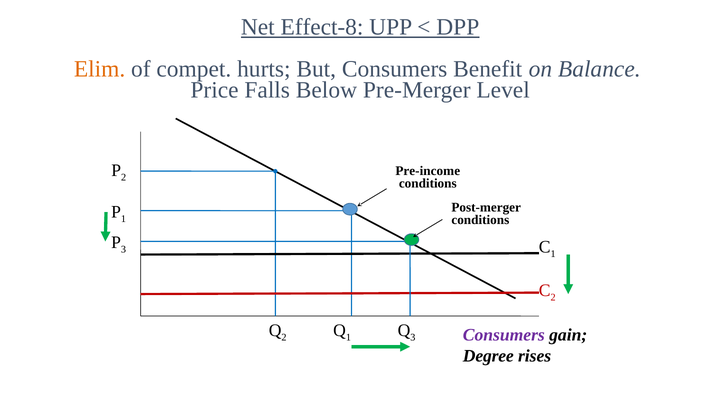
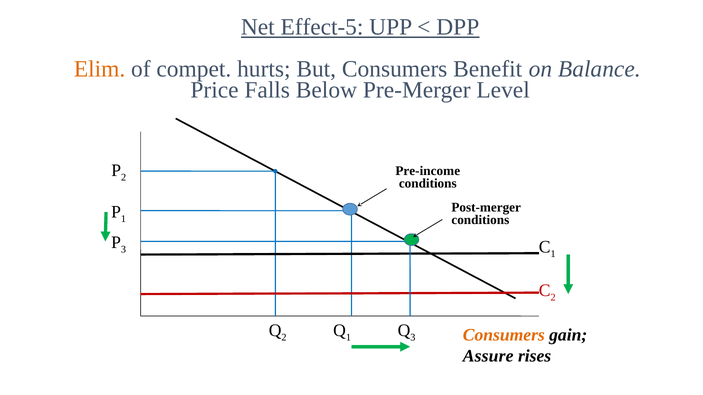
Effect-8: Effect-8 -> Effect-5
Consumers at (504, 335) colour: purple -> orange
Degree: Degree -> Assure
